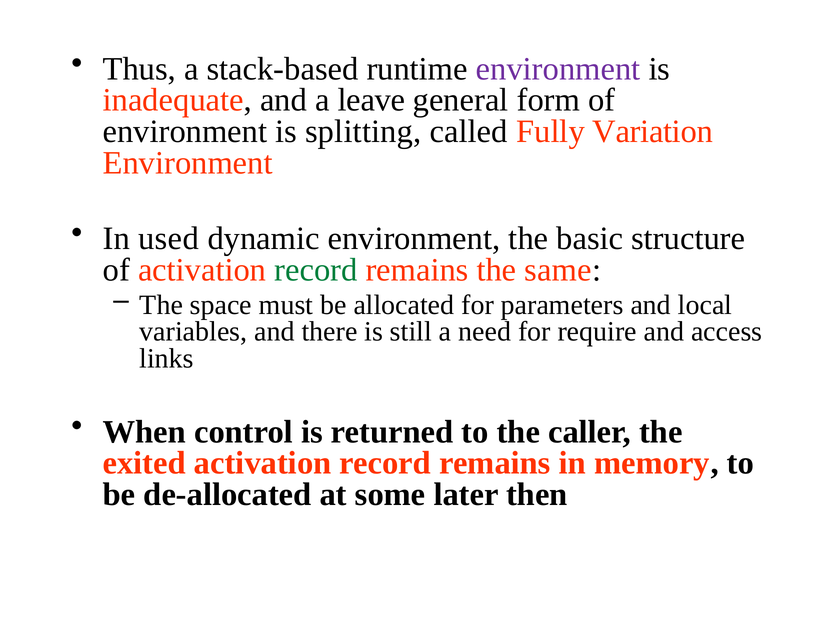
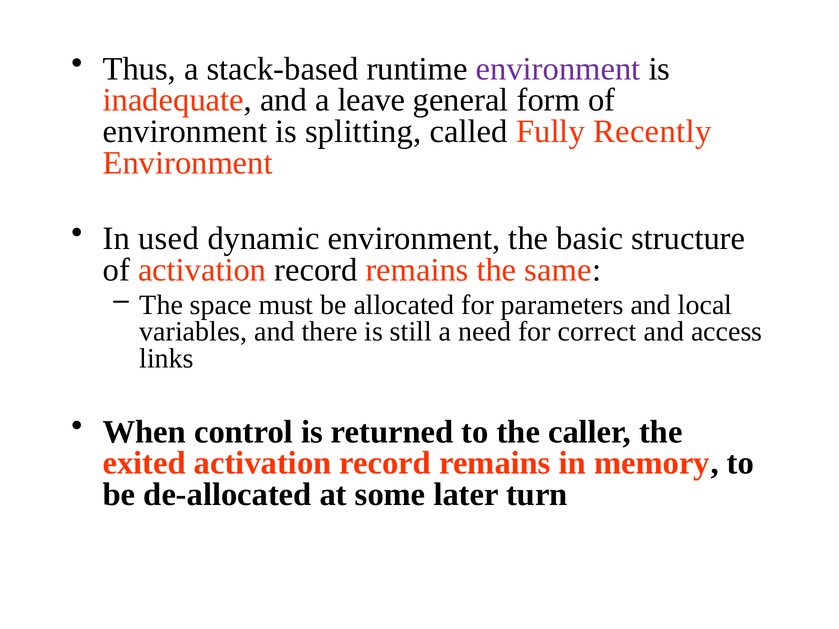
Variation: Variation -> Recently
record at (316, 270) colour: green -> black
require: require -> correct
then: then -> turn
